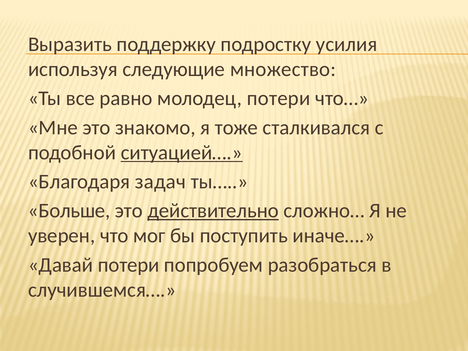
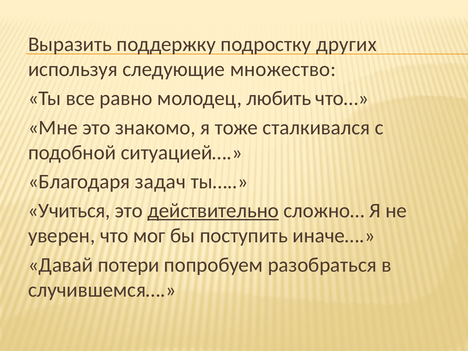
усилия: усилия -> других
молодец потери: потери -> любить
ситуацией… underline: present -> none
Больше: Больше -> Учиться
